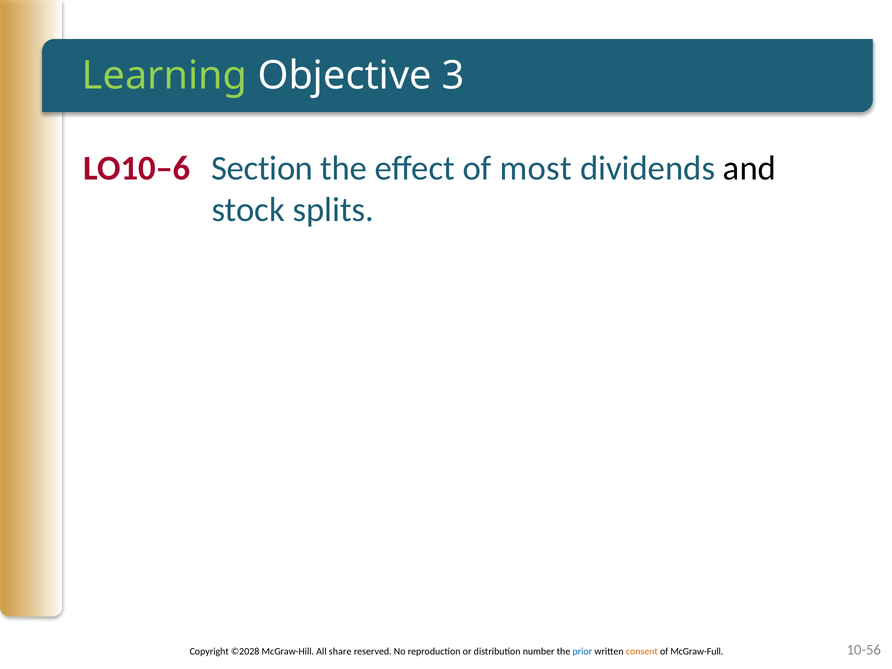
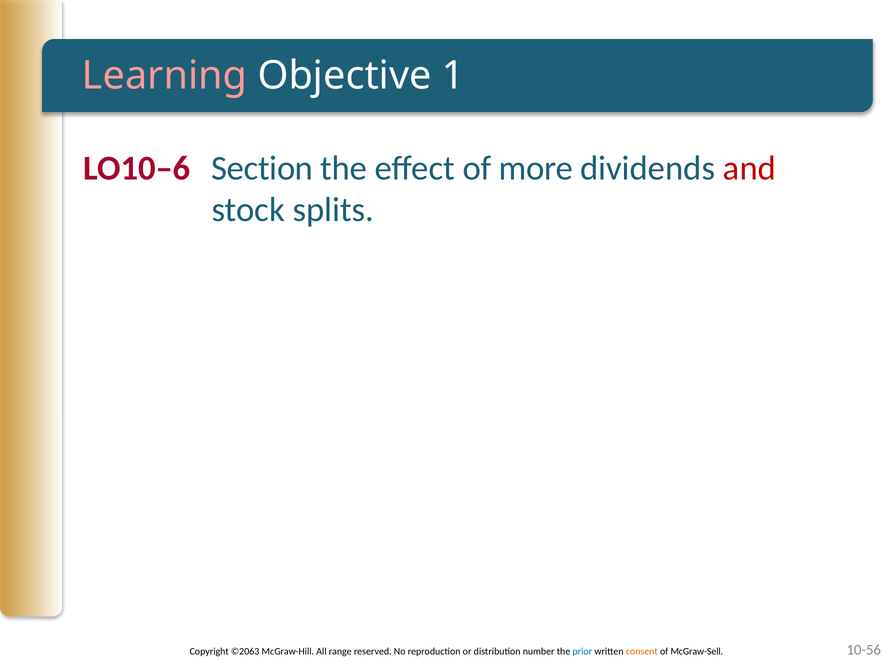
Learning colour: light green -> pink
3: 3 -> 1
most: most -> more
and colour: black -> red
©2028: ©2028 -> ©2063
share: share -> range
McGraw-Full: McGraw-Full -> McGraw-Sell
